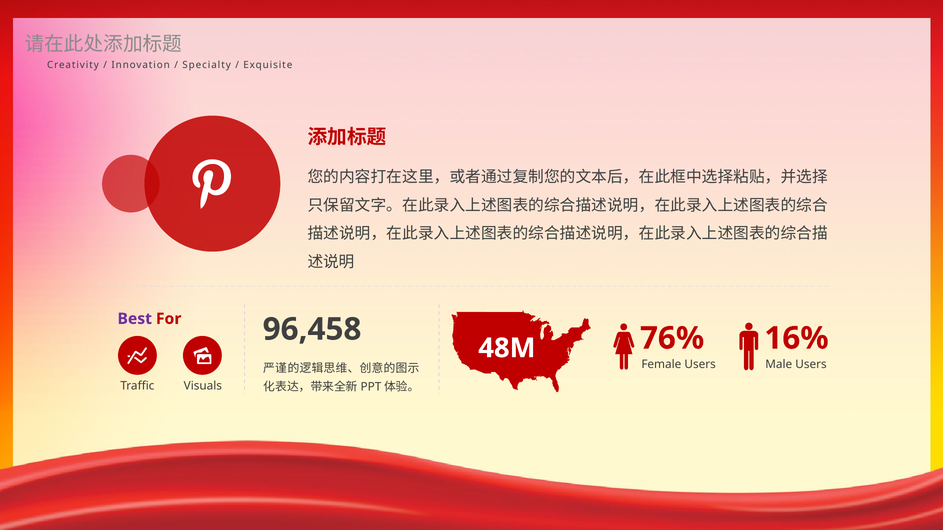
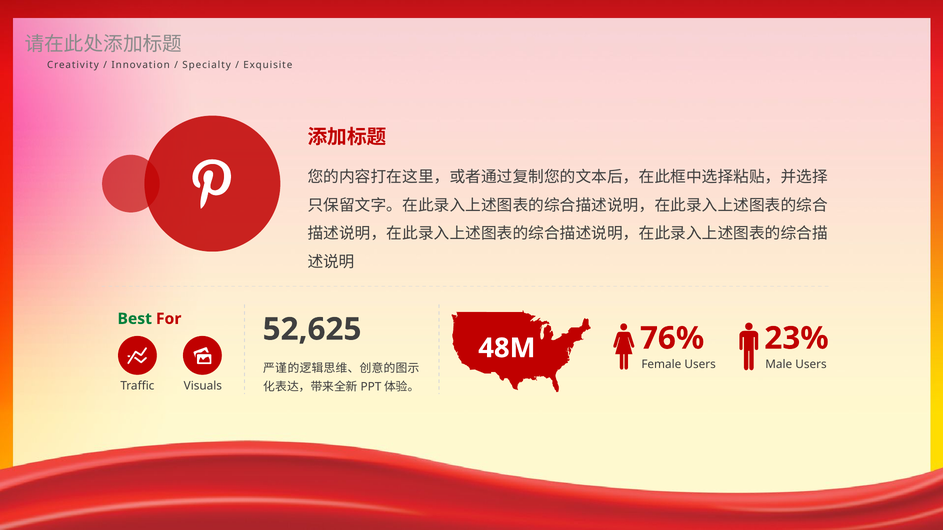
Best colour: purple -> green
96,458: 96,458 -> 52,625
16%: 16% -> 23%
